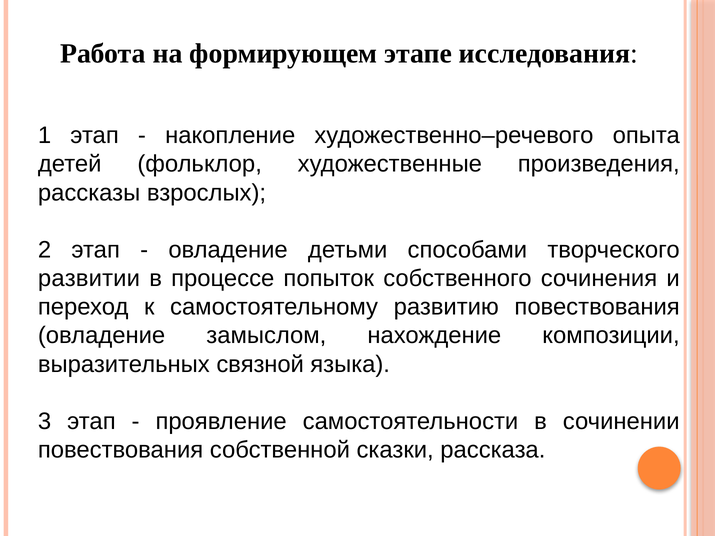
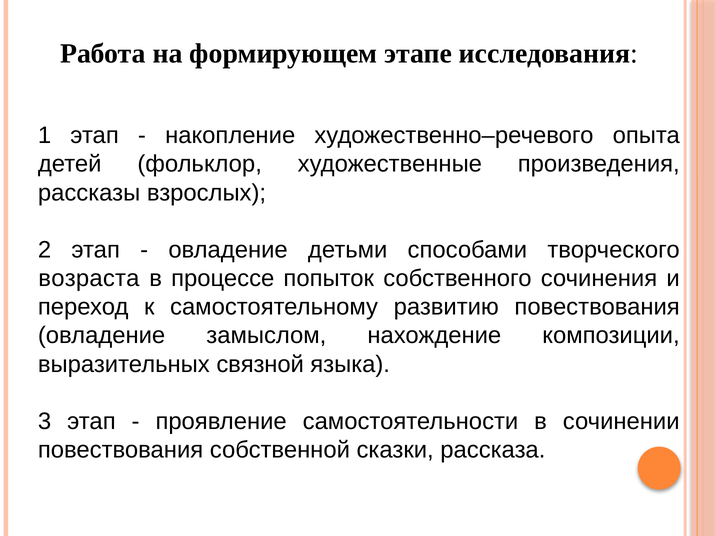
развитии: развитии -> возраста
